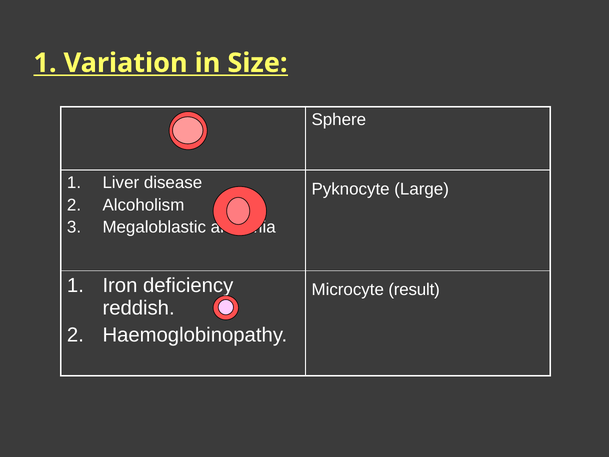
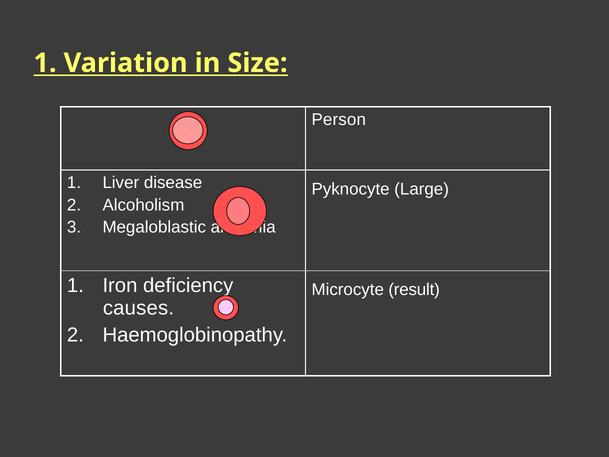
Sphere: Sphere -> Person
reddish: reddish -> causes
